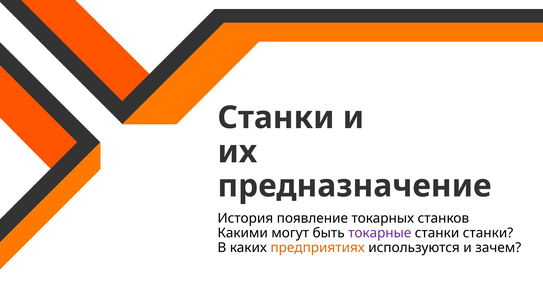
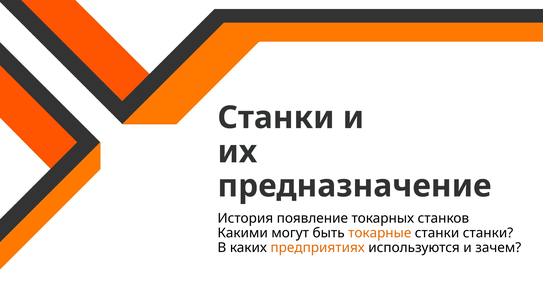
токарные colour: purple -> orange
